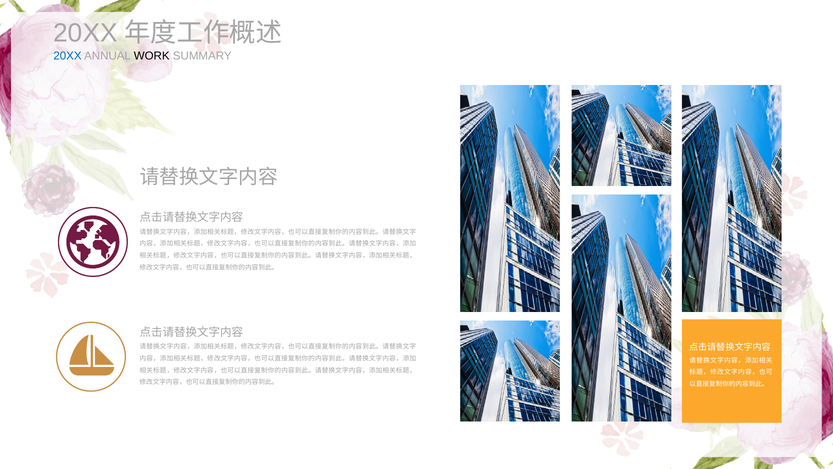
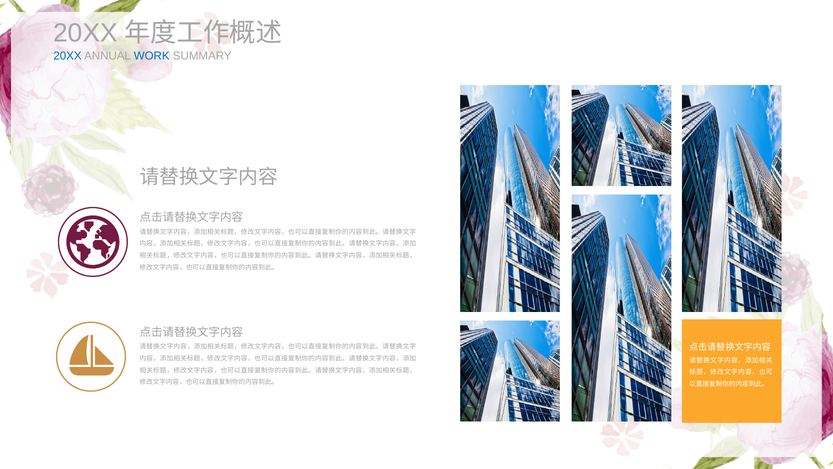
WORK colour: black -> blue
